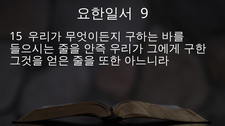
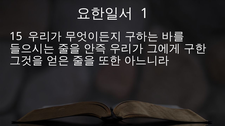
9: 9 -> 1
